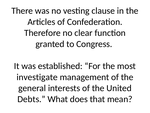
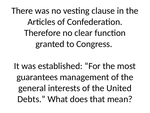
investigate: investigate -> guarantees
